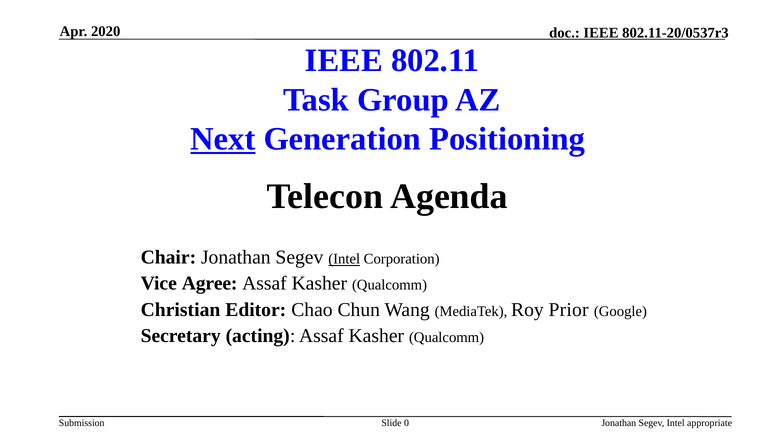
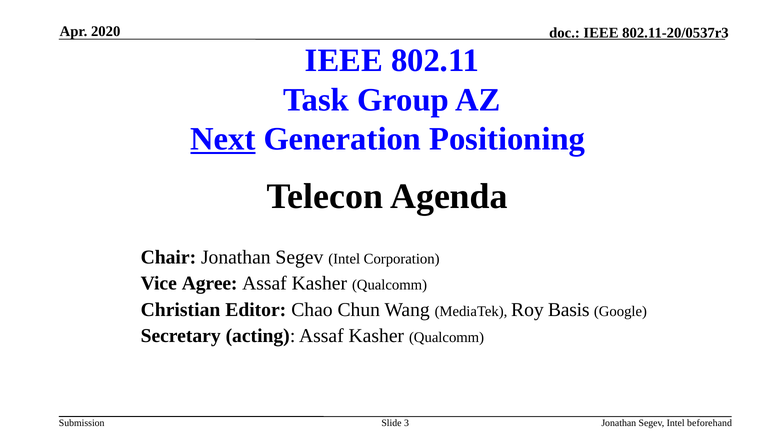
Intel at (344, 259) underline: present -> none
Prior: Prior -> Basis
0: 0 -> 3
appropriate: appropriate -> beforehand
